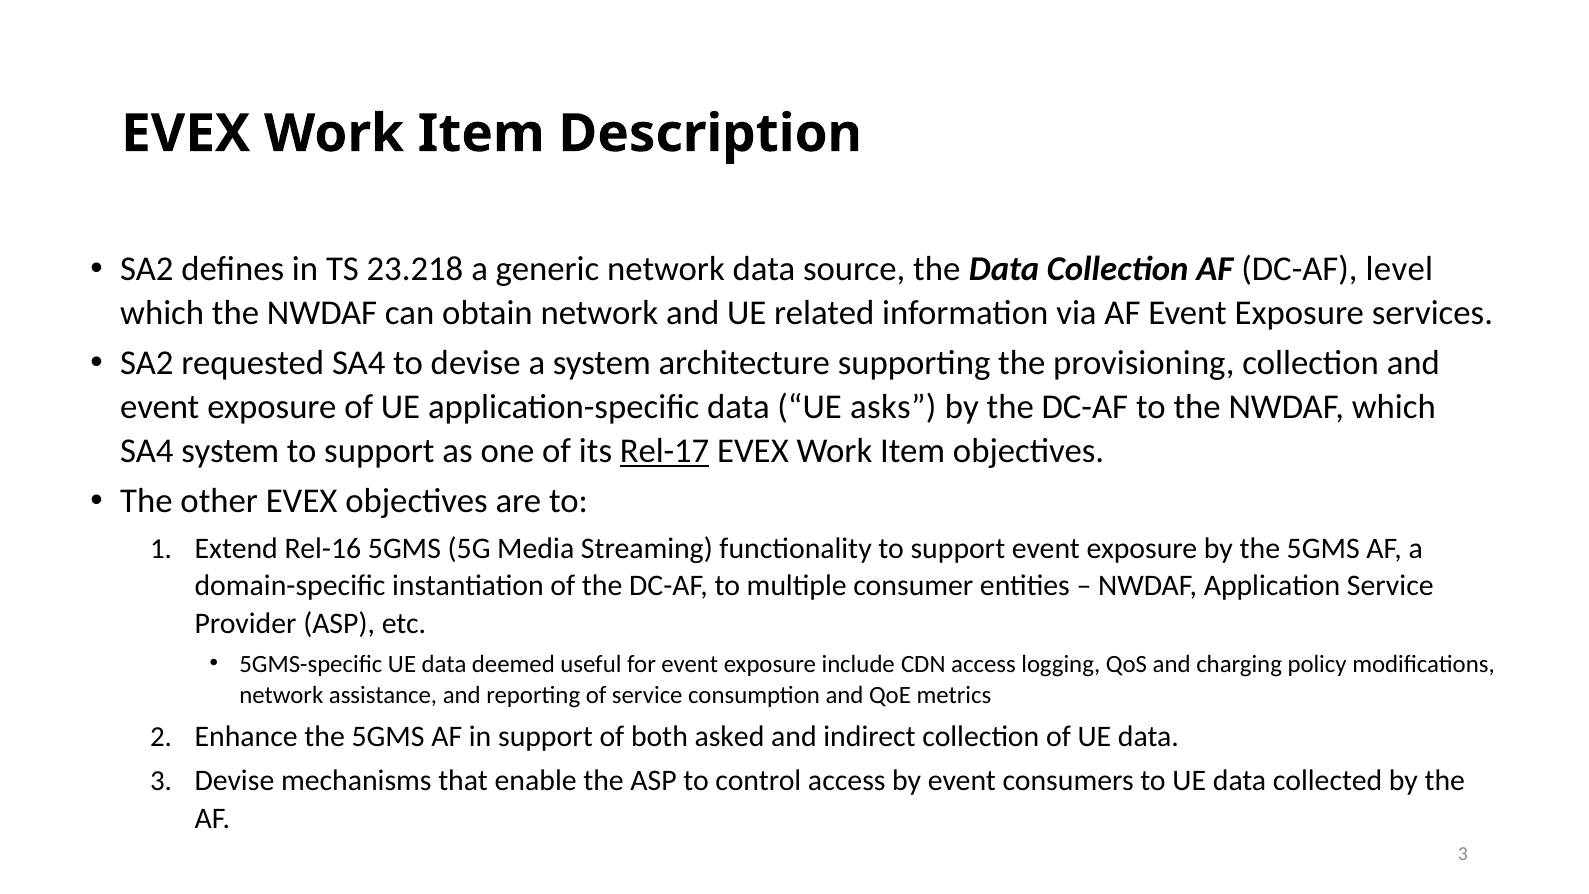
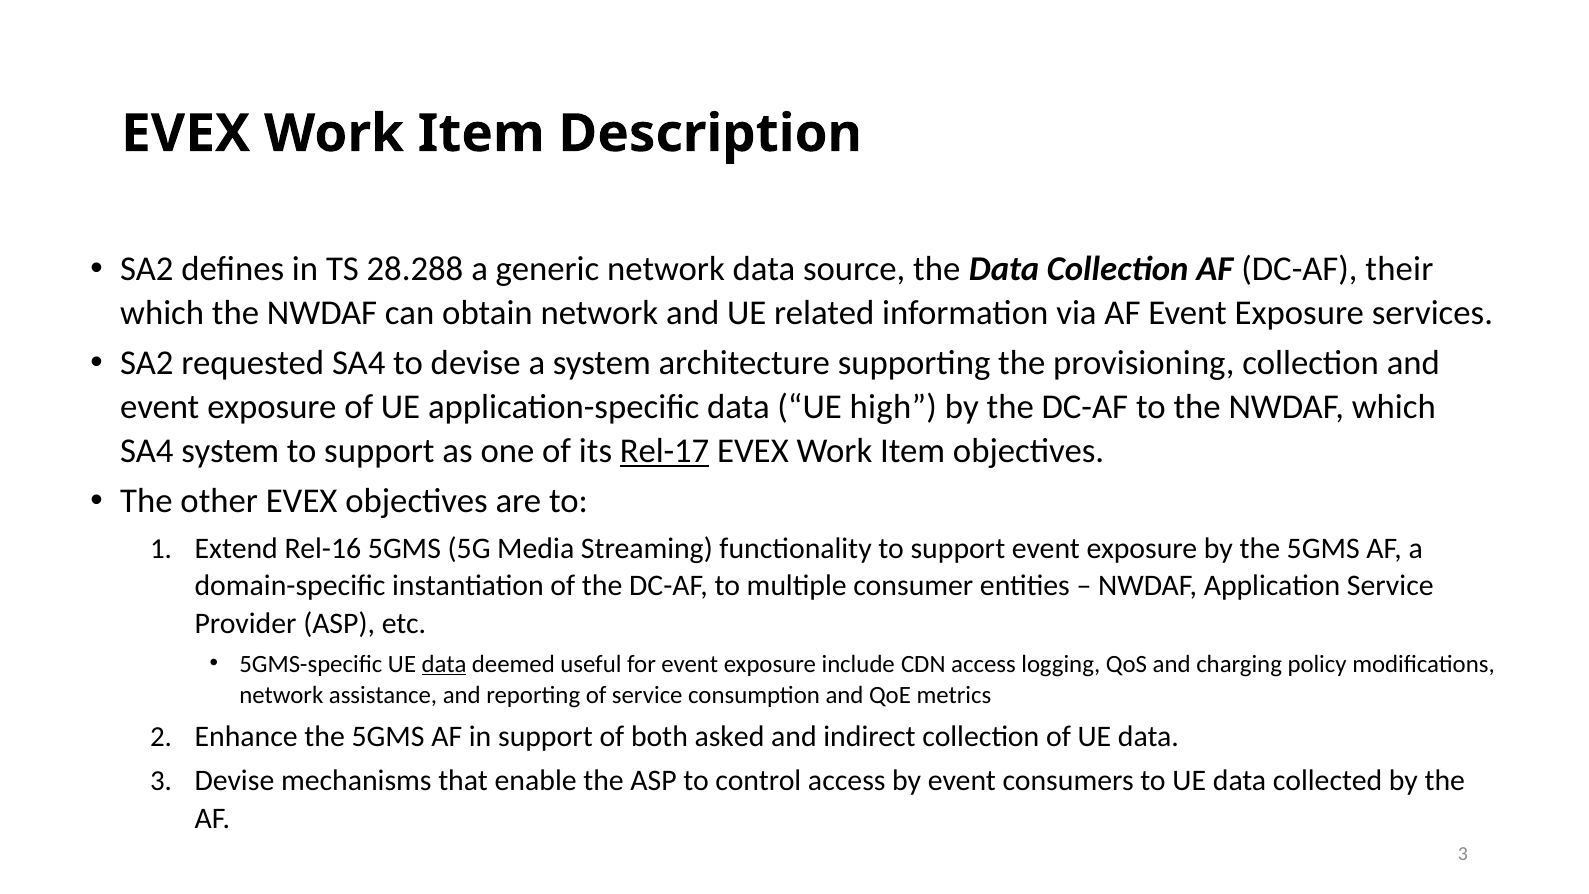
23.218: 23.218 -> 28.288
level: level -> their
asks: asks -> high
data at (444, 664) underline: none -> present
